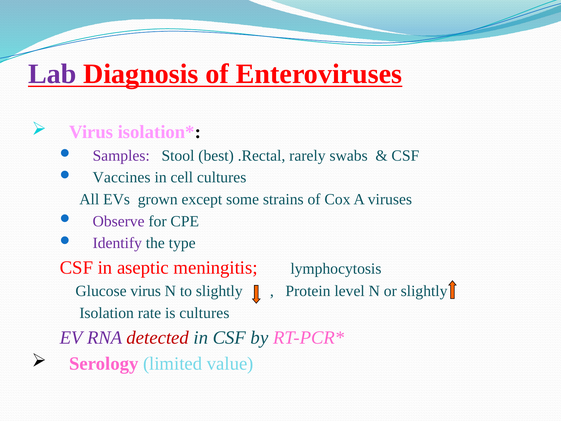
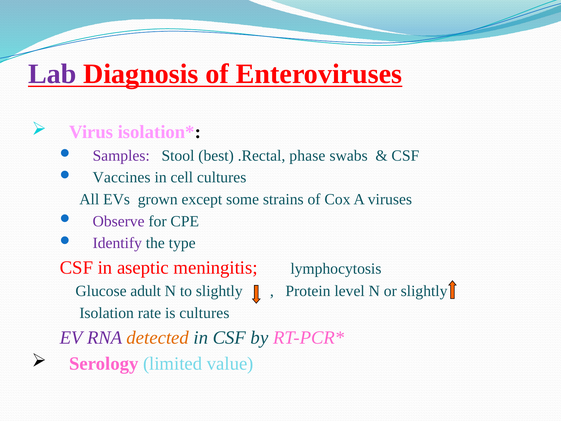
rarely: rarely -> phase
Glucose virus: virus -> adult
detected colour: red -> orange
